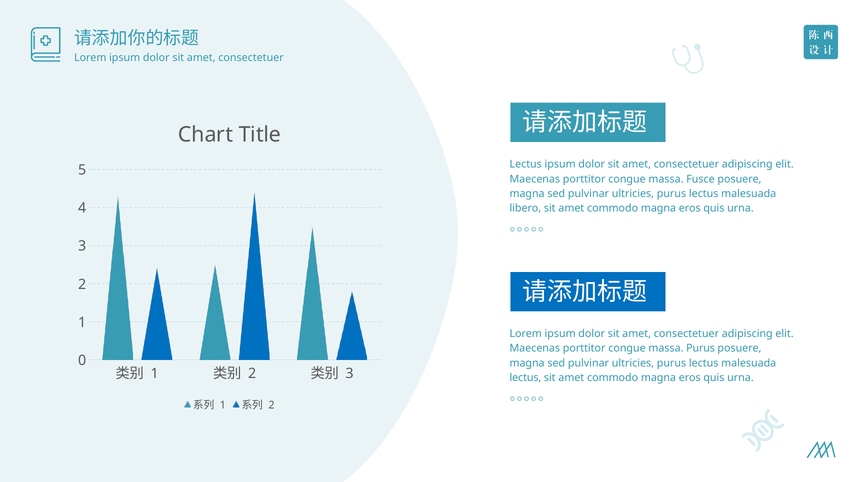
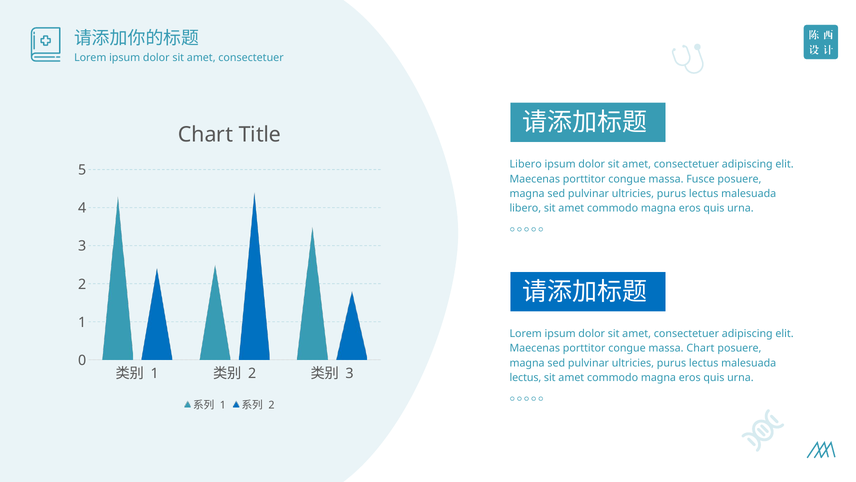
Lectus at (526, 164): Lectus -> Libero
massa Purus: Purus -> Chart
